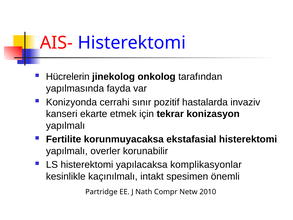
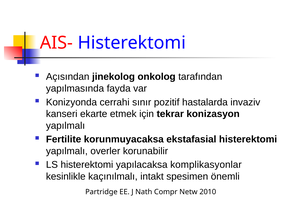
Hücrelerin: Hücrelerin -> Açısından
